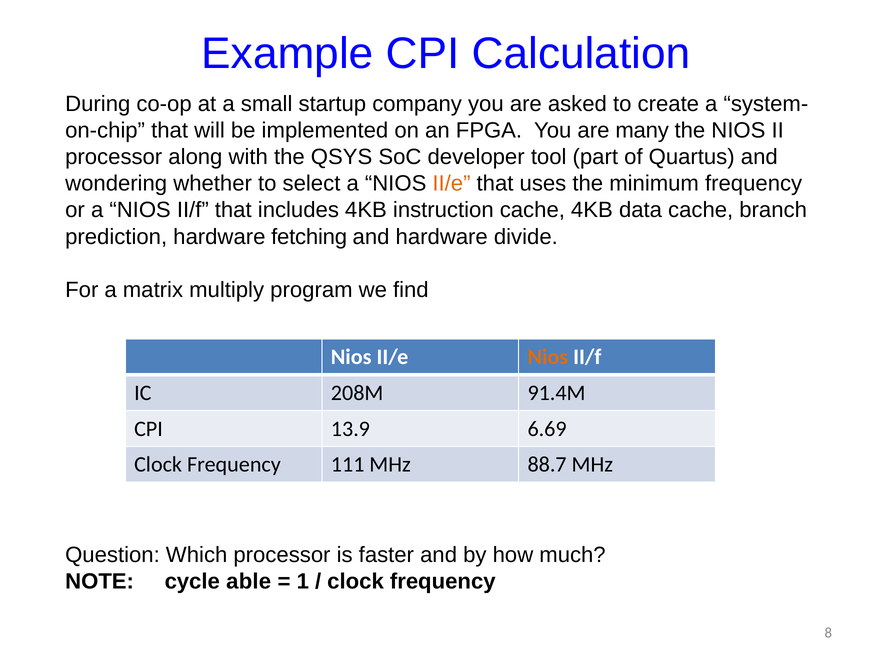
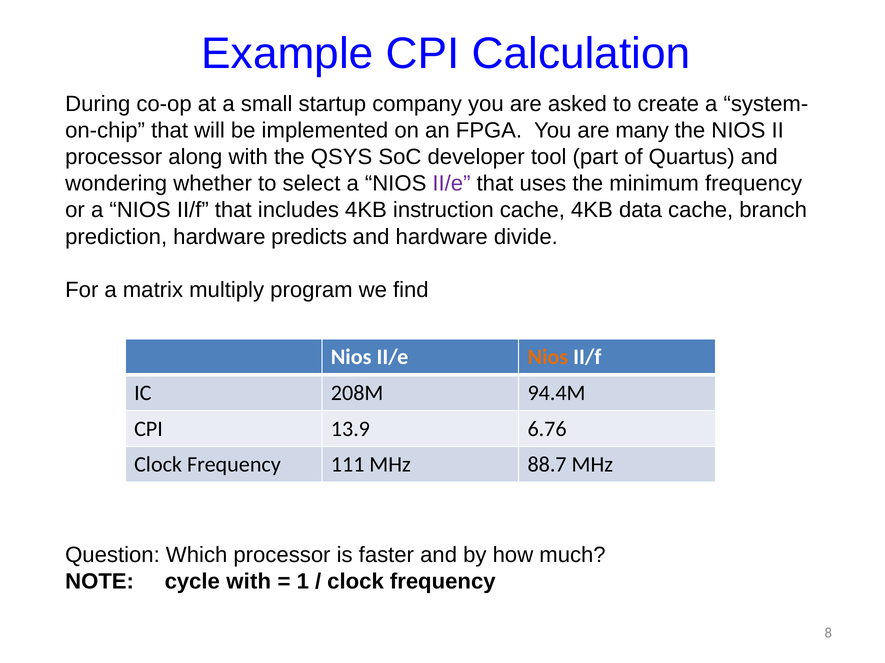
II/e at (451, 184) colour: orange -> purple
fetching: fetching -> predicts
91.4M: 91.4M -> 94.4M
6.69: 6.69 -> 6.76
cycle able: able -> with
